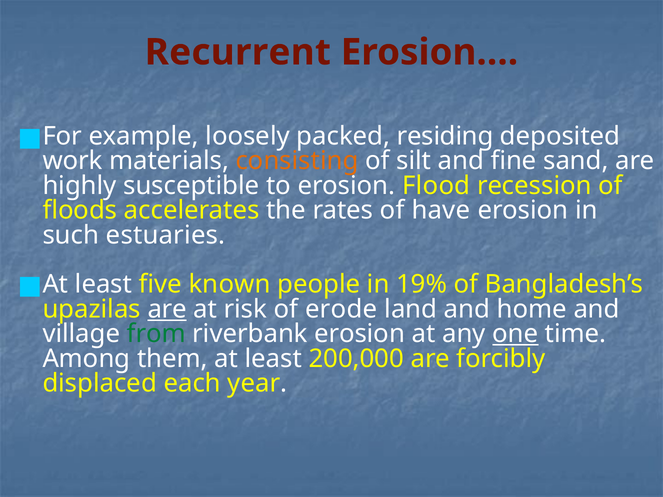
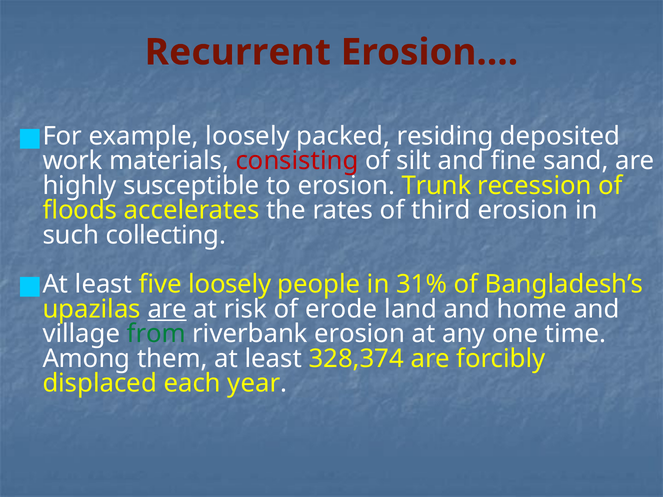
consisting colour: orange -> red
Flood: Flood -> Trunk
have: have -> third
estuaries: estuaries -> collecting
five known: known -> loosely
19%: 19% -> 31%
one underline: present -> none
200,000: 200,000 -> 328,374
